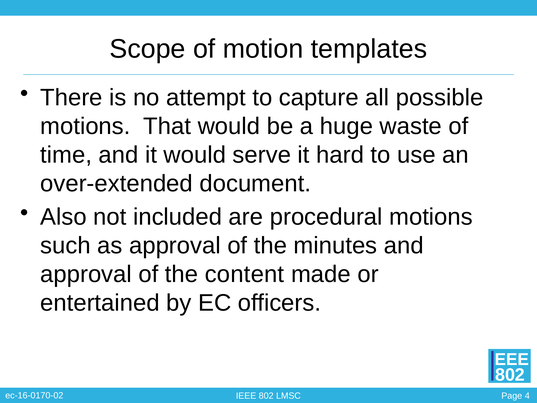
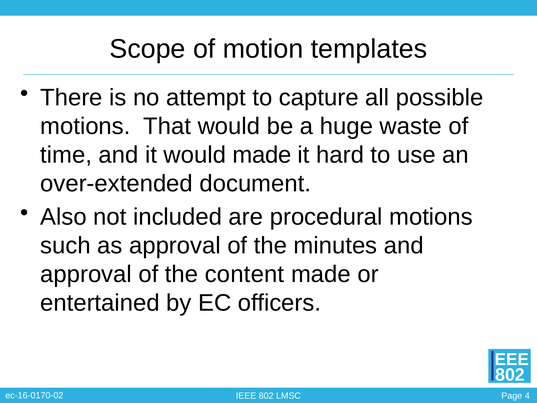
would serve: serve -> made
